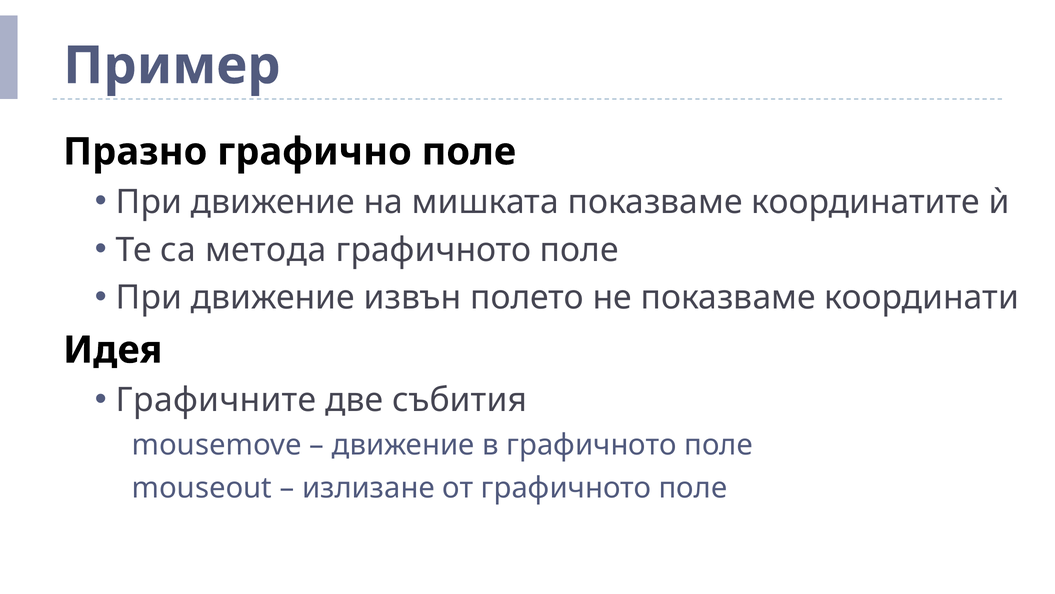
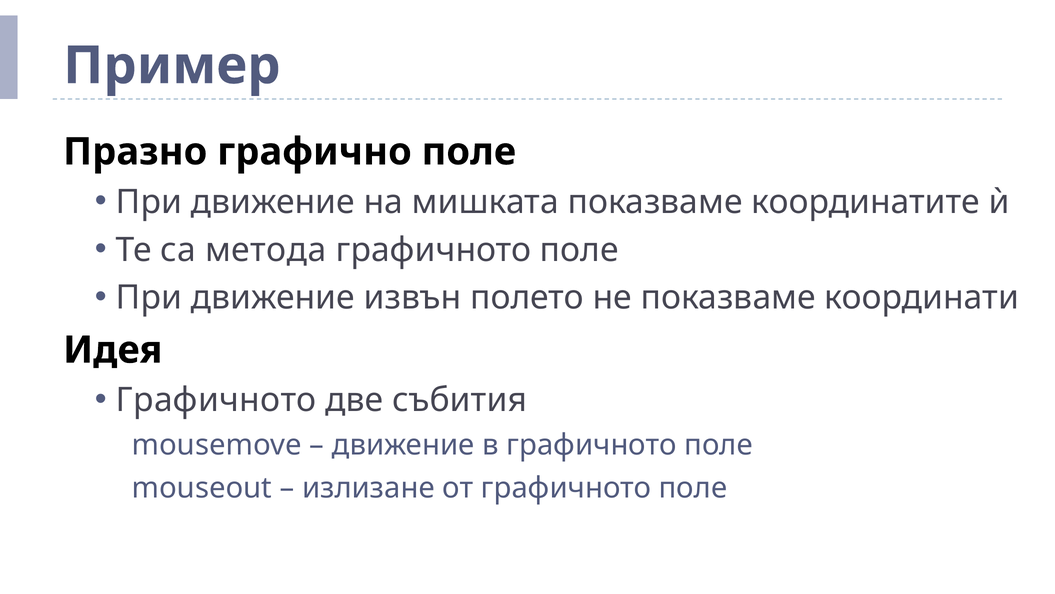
Графичните at (216, 400): Графичните -> Графичното
